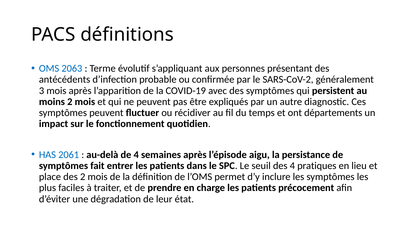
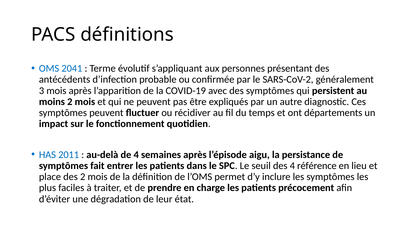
2063: 2063 -> 2041
2061: 2061 -> 2011
pratiques: pratiques -> référence
